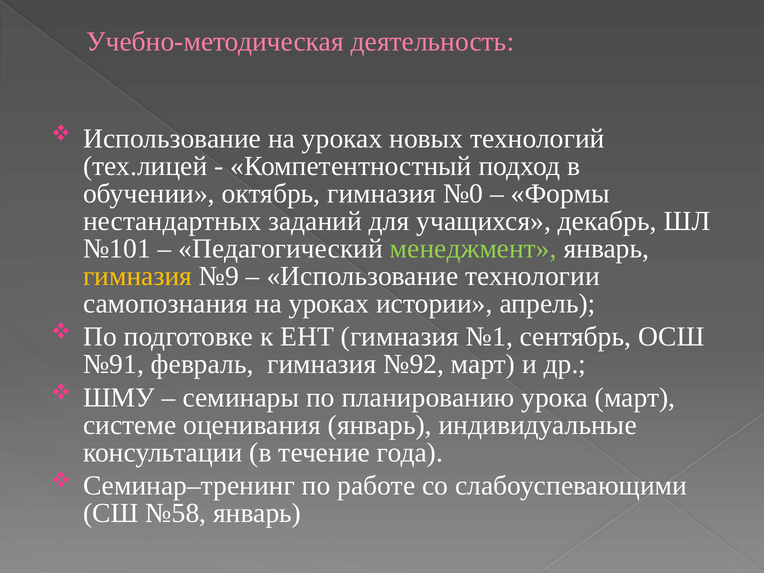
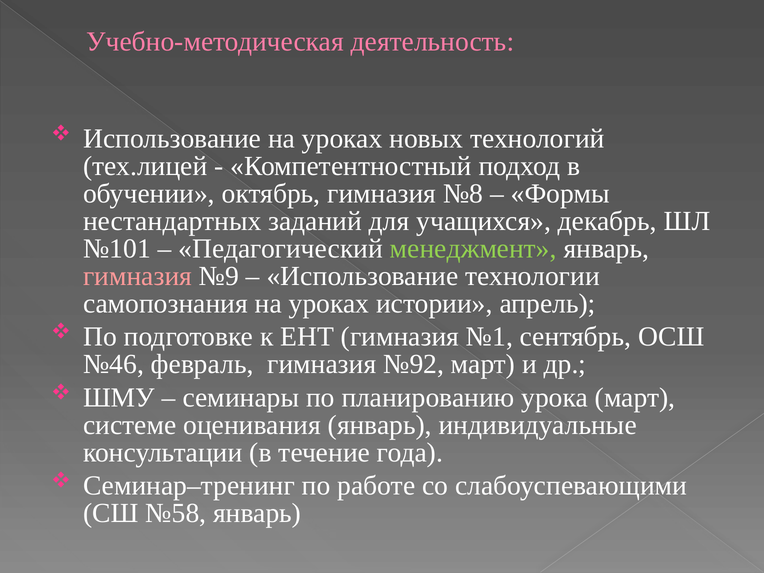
№0: №0 -> №8
гимназия at (138, 276) colour: yellow -> pink
№91: №91 -> №46
